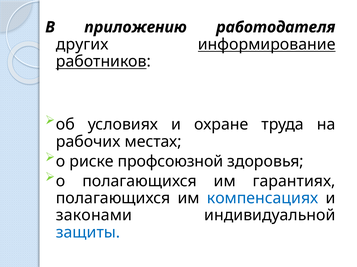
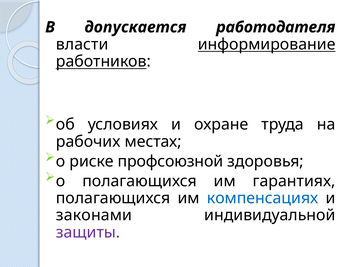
приложению: приложению -> допускается
других: других -> власти
защиты colour: blue -> purple
